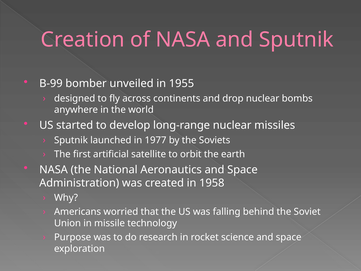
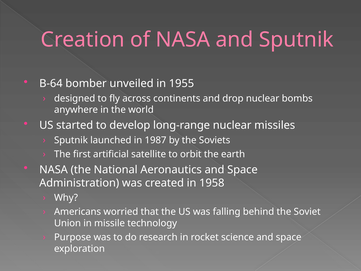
B-99: B-99 -> B-64
1977: 1977 -> 1987
